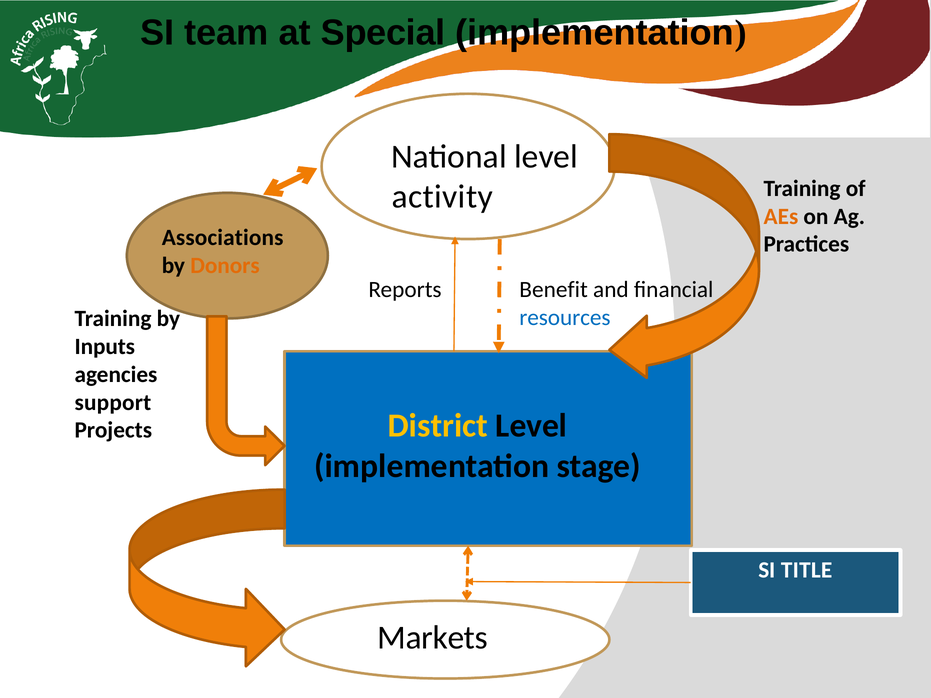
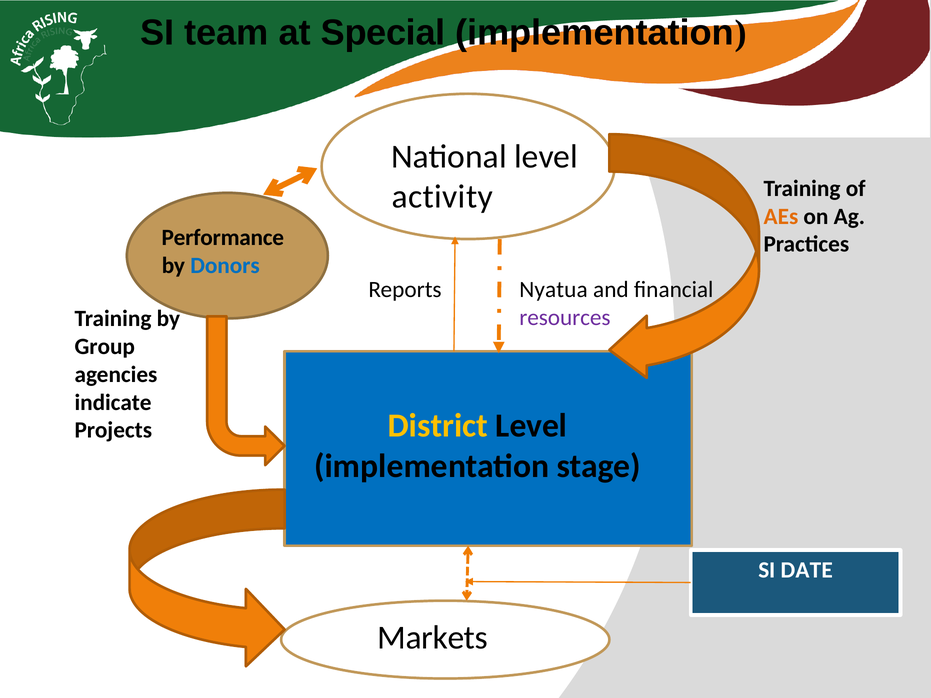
Associations: Associations -> Performance
Donors colour: orange -> blue
Benefit: Benefit -> Nyatua
resources colour: blue -> purple
Inputs: Inputs -> Group
support: support -> indicate
TITLE: TITLE -> DATE
